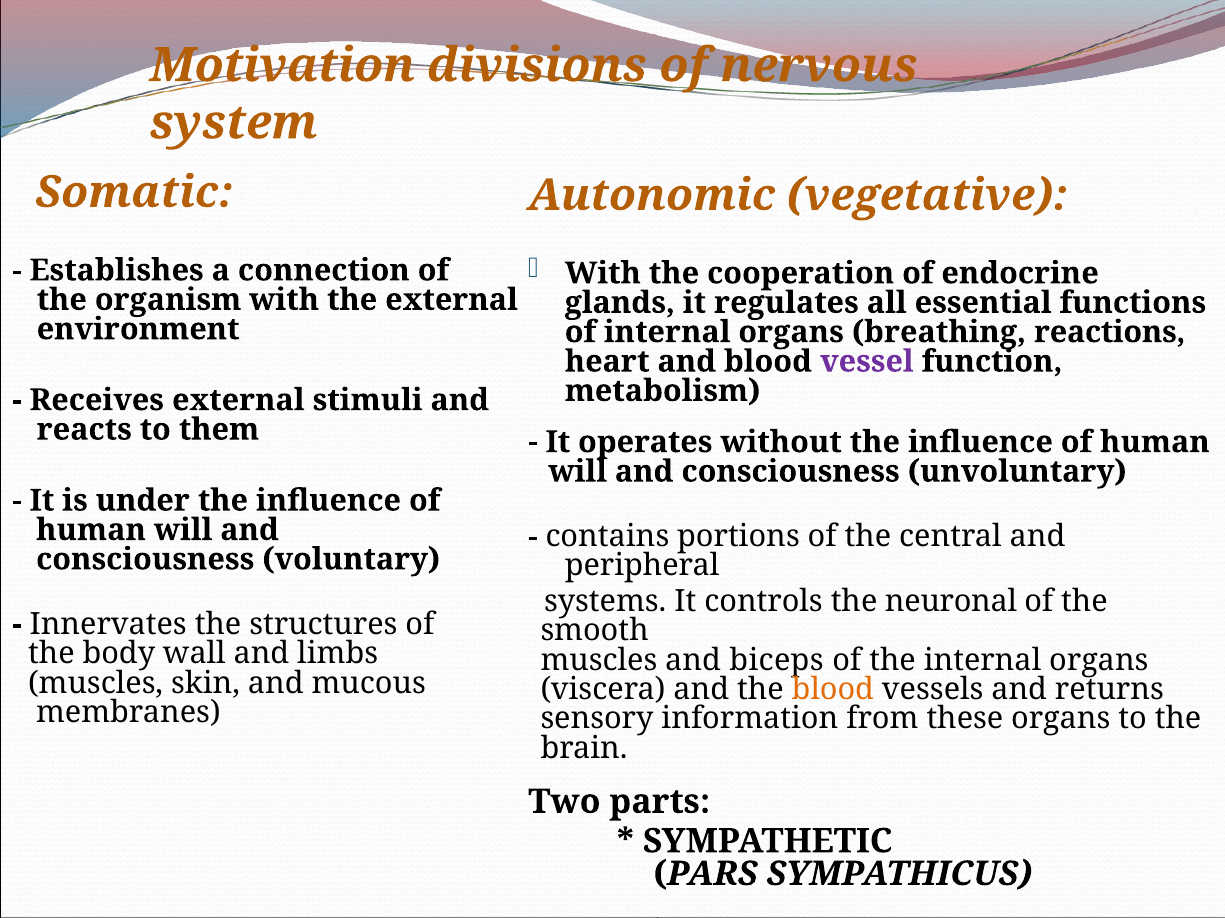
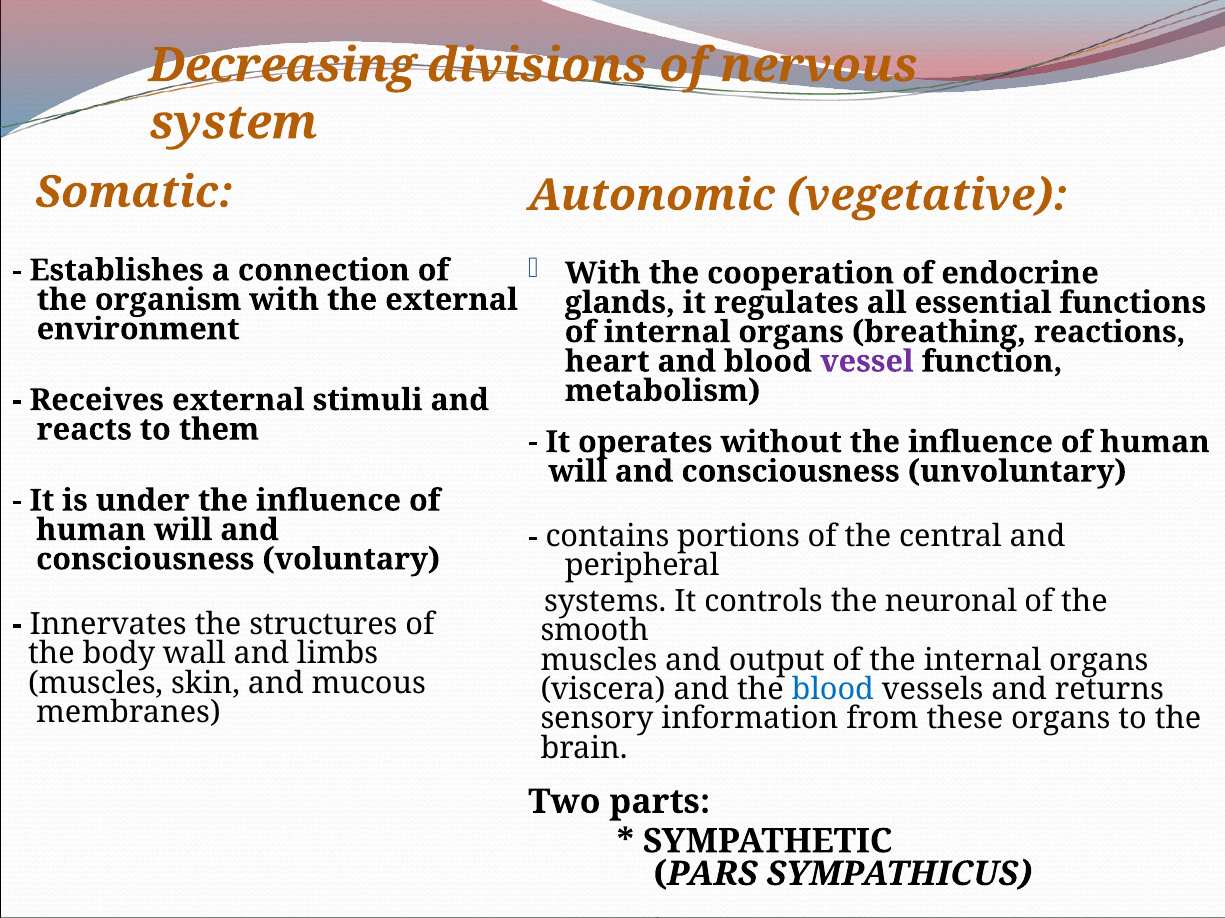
Motivation: Motivation -> Decreasing
biceps: biceps -> output
blood at (833, 690) colour: orange -> blue
